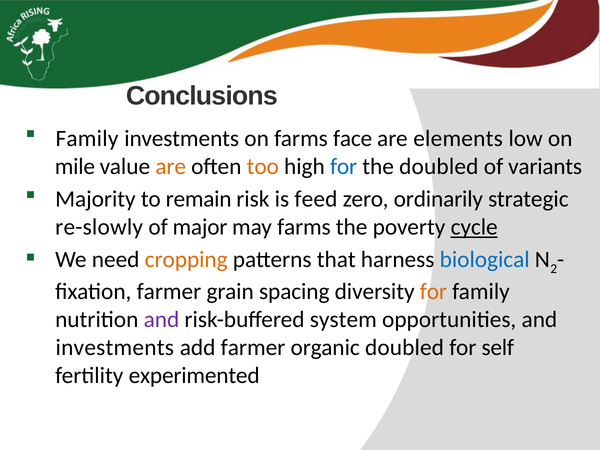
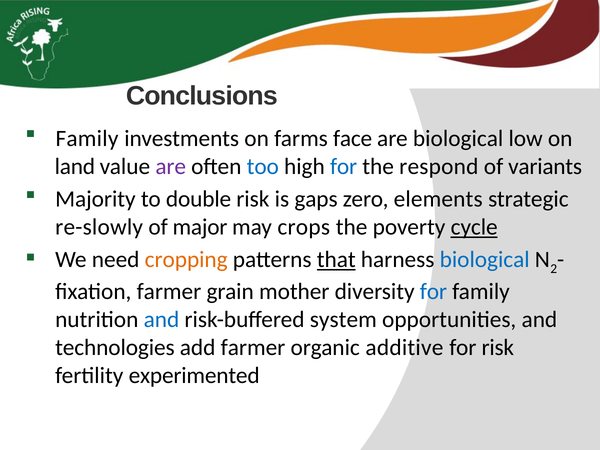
are elements: elements -> biological
mile: mile -> land
are at (171, 166) colour: orange -> purple
too colour: orange -> blue
the doubled: doubled -> respond
remain: remain -> double
feed: feed -> gaps
ordinarily: ordinarily -> elements
may farms: farms -> crops
that underline: none -> present
spacing: spacing -> mother
for at (433, 292) colour: orange -> blue
and at (161, 320) colour: purple -> blue
investments at (115, 348): investments -> technologies
organic doubled: doubled -> additive
for self: self -> risk
